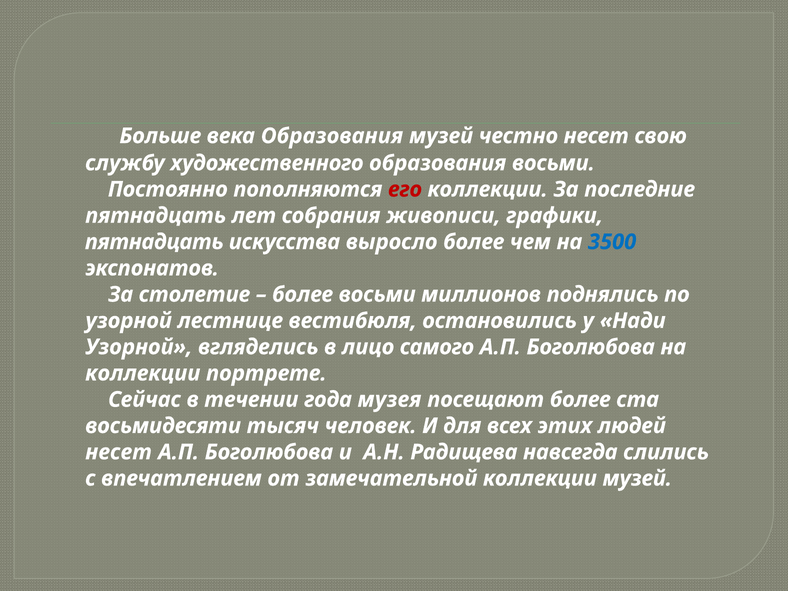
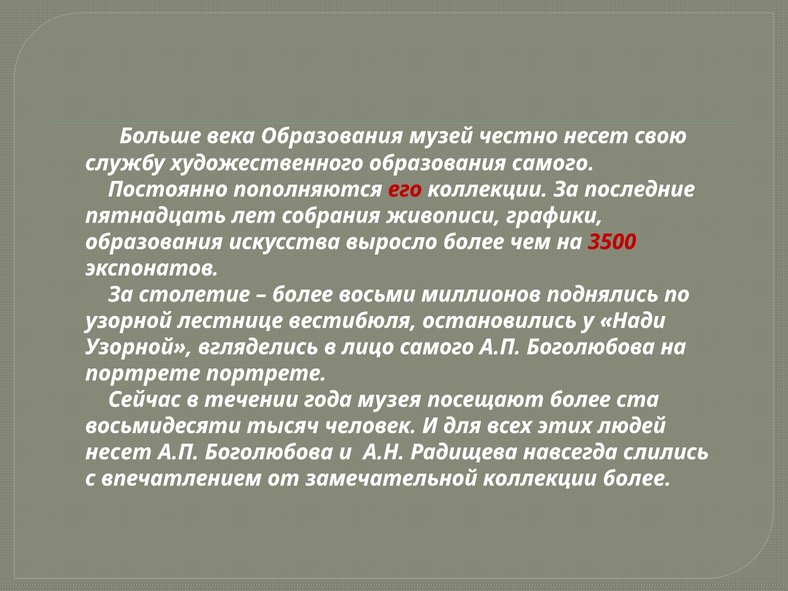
образования восьми: восьми -> самого
пятнадцать at (154, 242): пятнадцать -> образования
3500 colour: blue -> red
коллекции at (143, 373): коллекции -> портрете
коллекции музей: музей -> более
